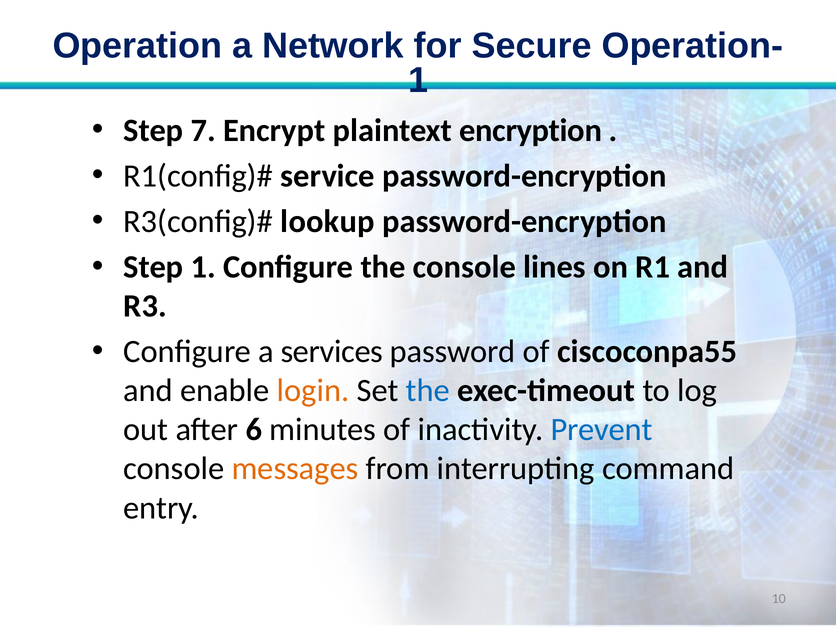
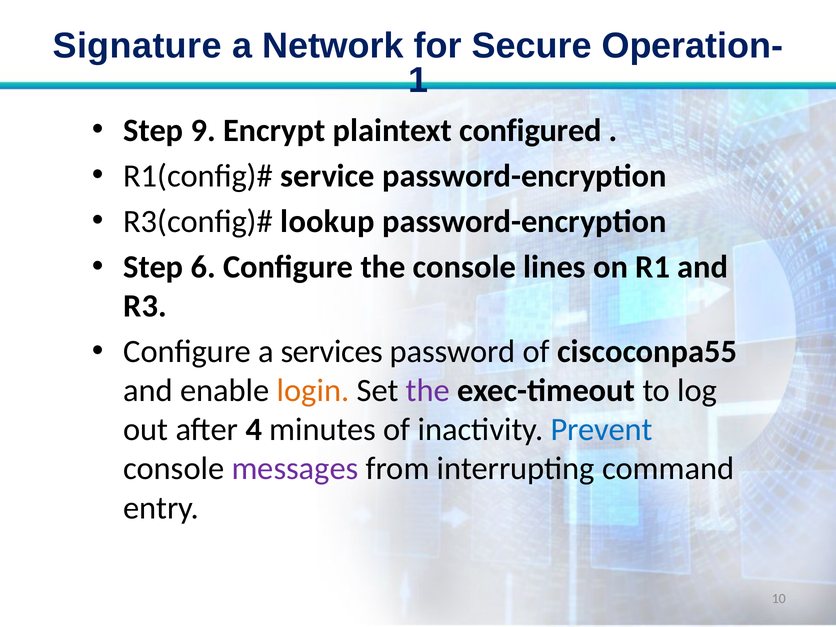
Operation: Operation -> Signature
7: 7 -> 9
encryption: encryption -> configured
Step 1: 1 -> 6
the at (428, 391) colour: blue -> purple
6: 6 -> 4
messages colour: orange -> purple
